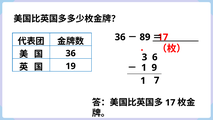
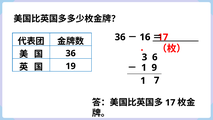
89: 89 -> 16
